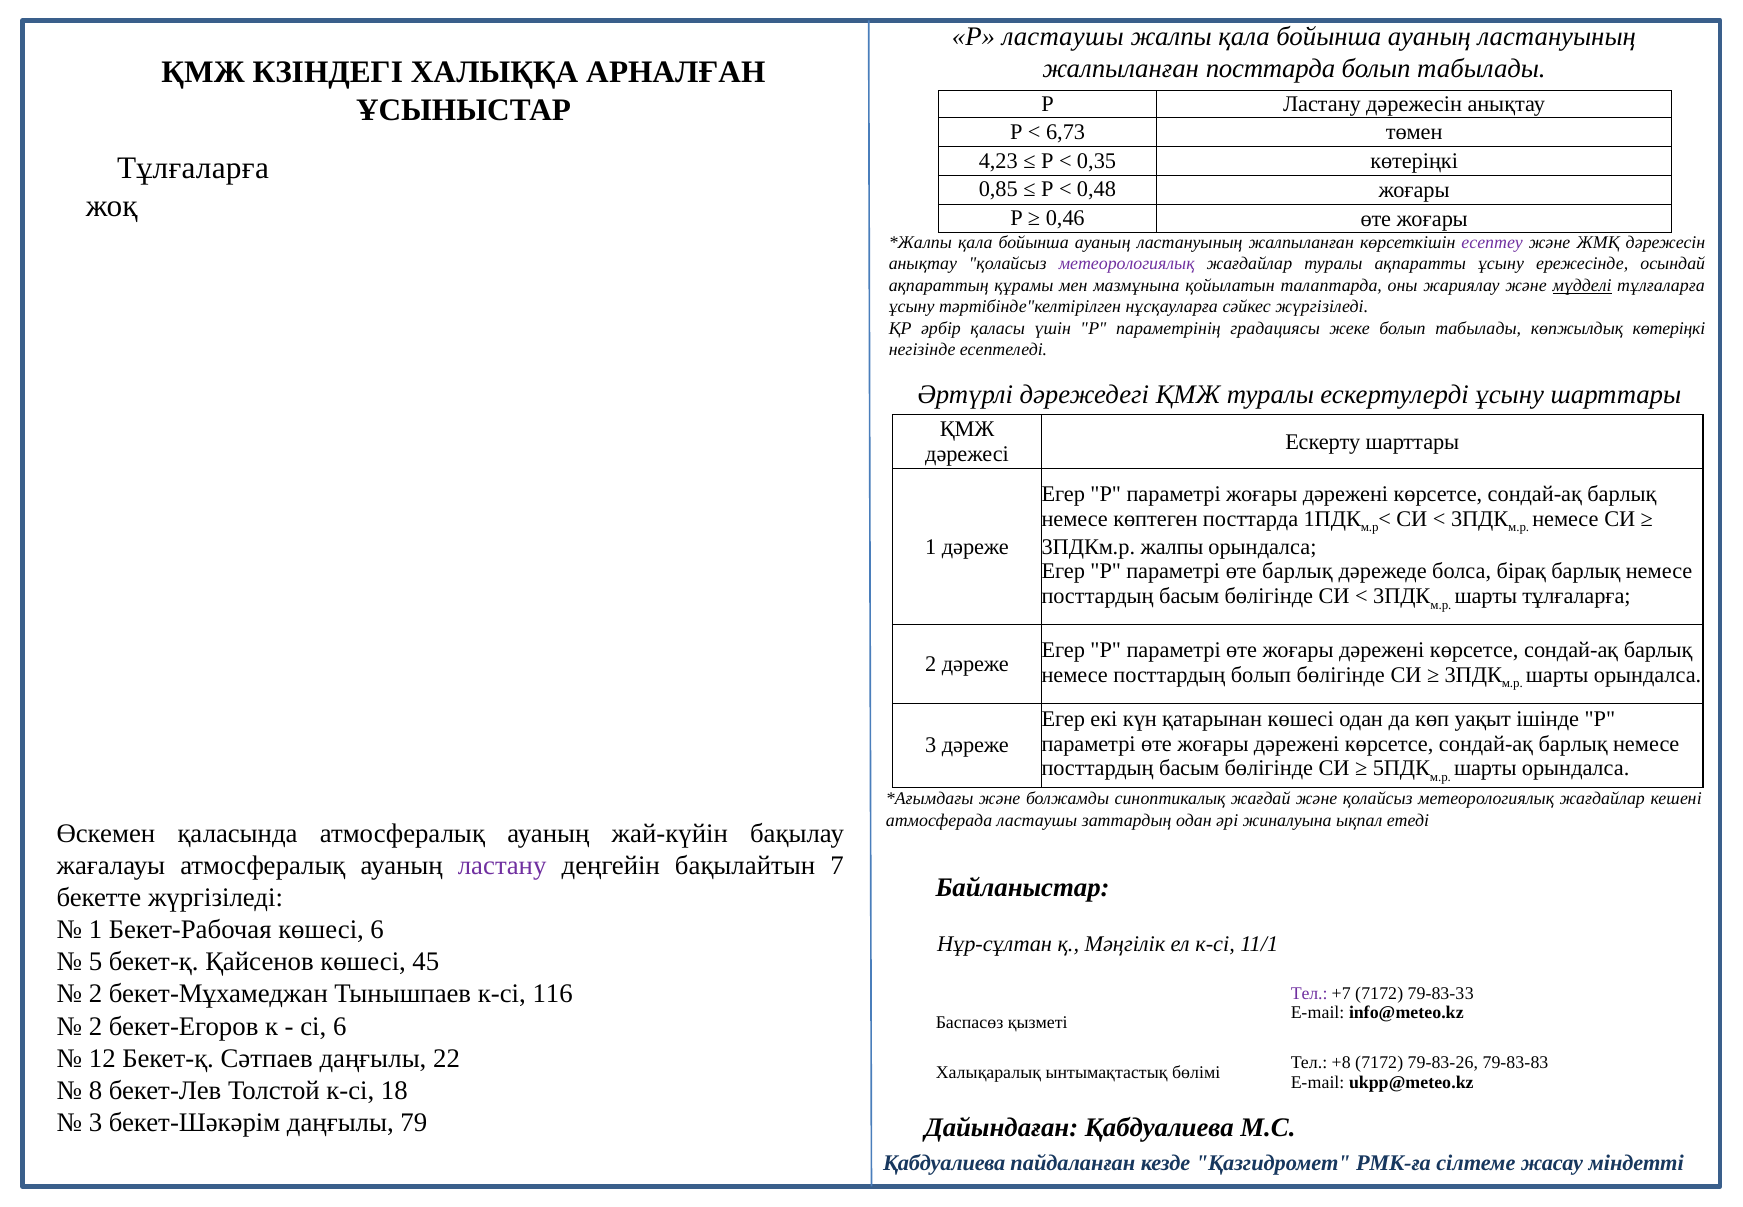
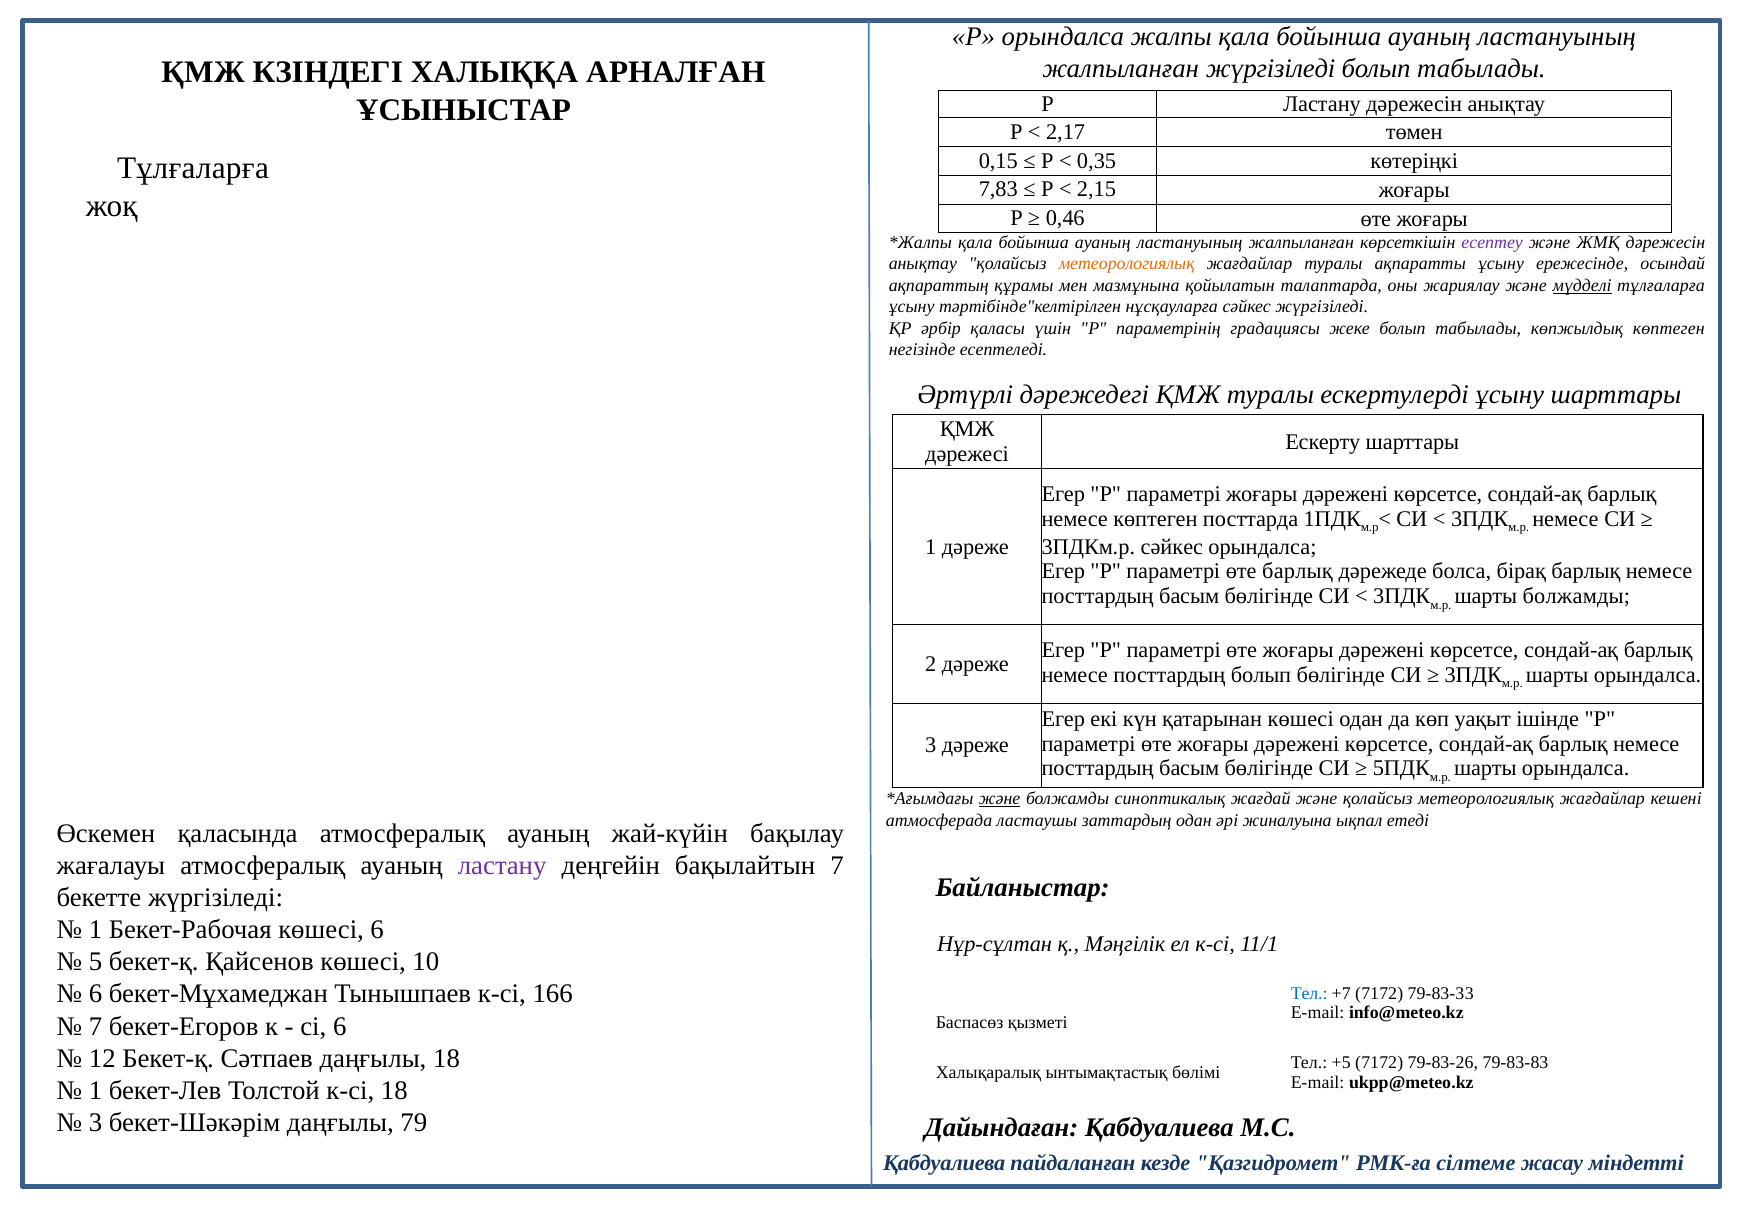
Р ластаушы: ластаушы -> орындалса
жалпыланған посттарда: посттарда -> жүргізіледі
6,73: 6,73 -> 2,17
4,23: 4,23 -> 0,15
0,85: 0,85 -> 7,83
0,48: 0,48 -> 2,15
метеорологиялық at (1127, 264) colour: purple -> orange
көпжылдық көтеріңкі: көтеріңкі -> көптеген
3ПДКм.р жалпы: жалпы -> сәйкес
шарты тұлғаларға: тұлғаларға -> болжамды
және at (1000, 799) underline: none -> present
45: 45 -> 10
2 at (96, 994): 2 -> 6
116: 116 -> 166
Тел at (1309, 993) colour: purple -> blue
2 at (96, 1026): 2 -> 7
даңғылы 22: 22 -> 18
+8: +8 -> +5
8 at (96, 1090): 8 -> 1
